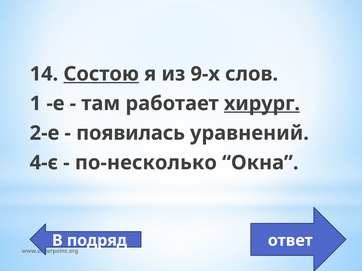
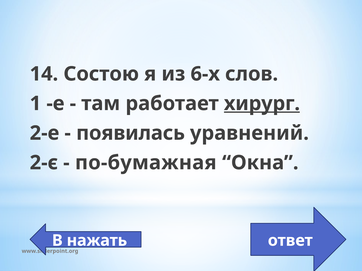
Состою underline: present -> none
9-х: 9-х -> 6-х
4-є: 4-є -> 2-є
по-несколько: по-несколько -> по-бумажная
подряд: подряд -> нажать
